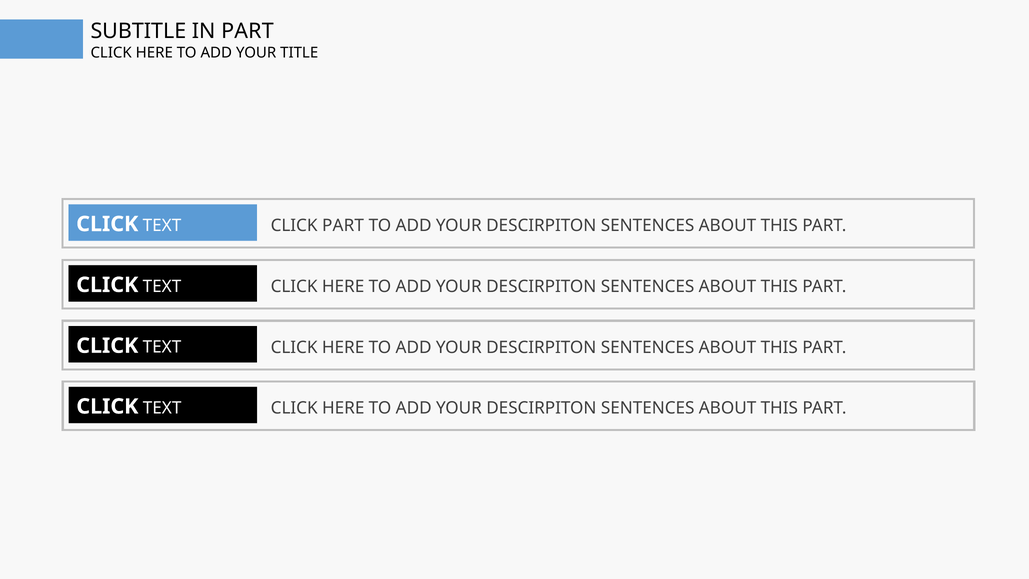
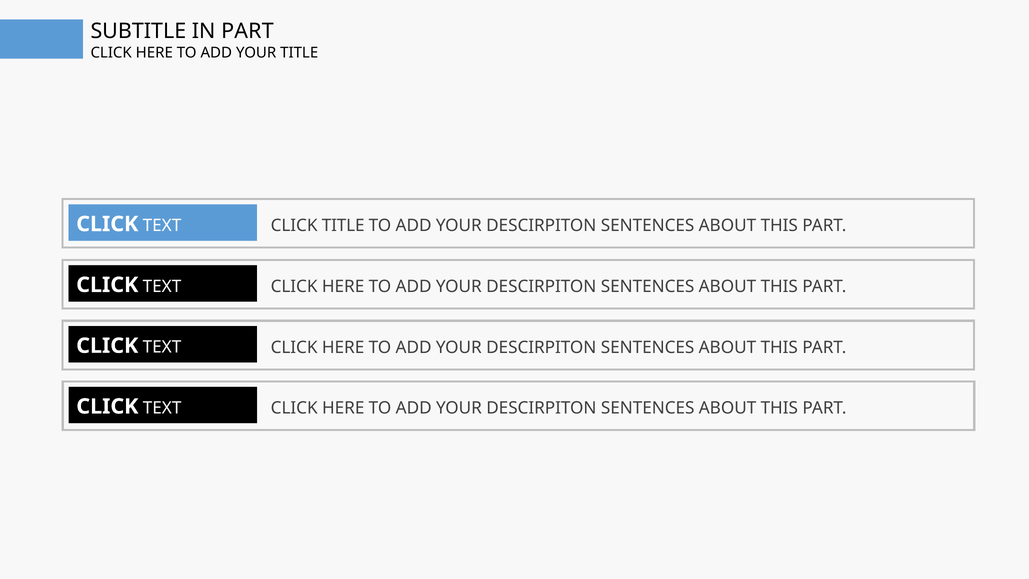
CLICK PART: PART -> TITLE
